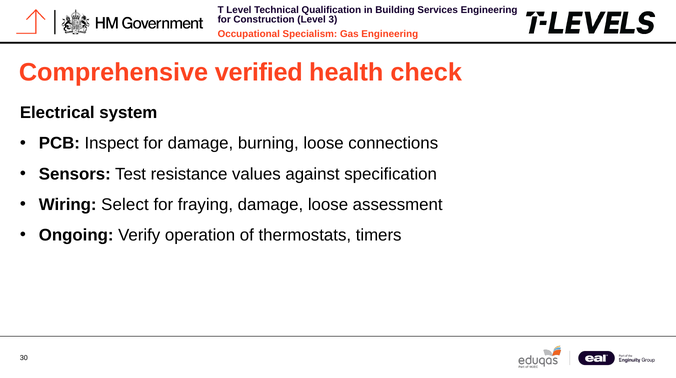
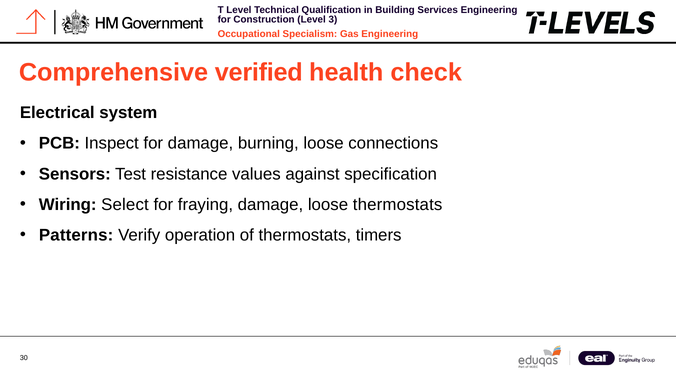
loose assessment: assessment -> thermostats
Ongoing: Ongoing -> Patterns
